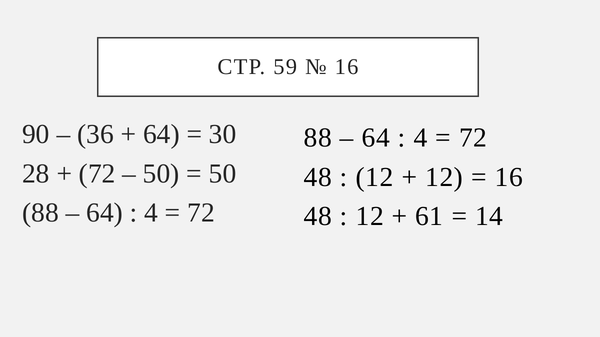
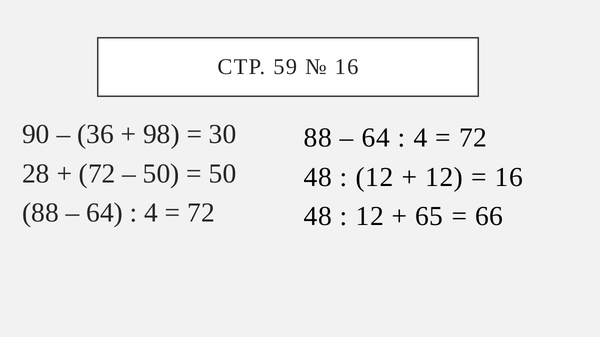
64 at (161, 135): 64 -> 98
61: 61 -> 65
14: 14 -> 66
